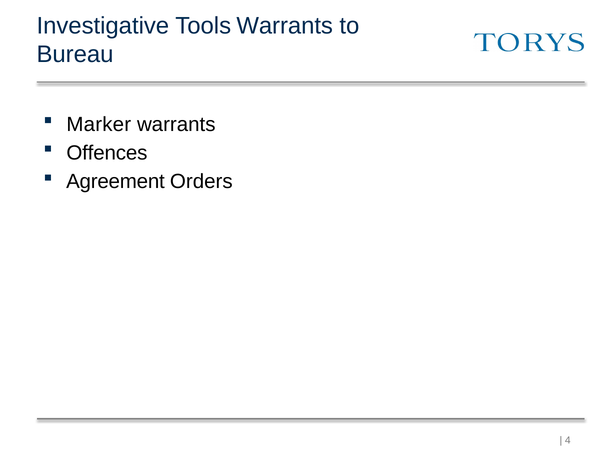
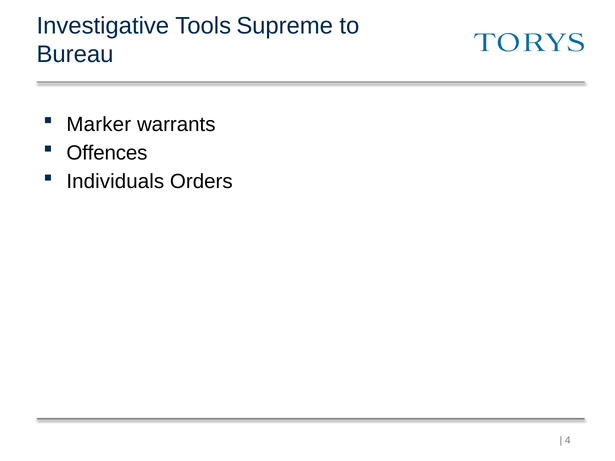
Tools Warrants: Warrants -> Supreme
Agreement: Agreement -> Individuals
